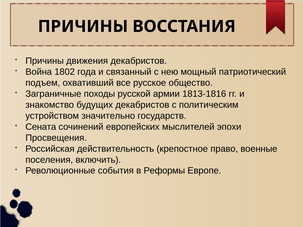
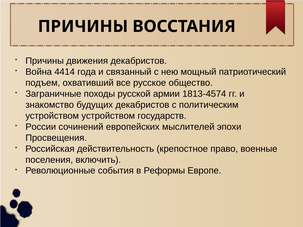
1802: 1802 -> 4414
1813-1816: 1813-1816 -> 1813-4574
устройством значительно: значительно -> устройством
Сената: Сената -> России
